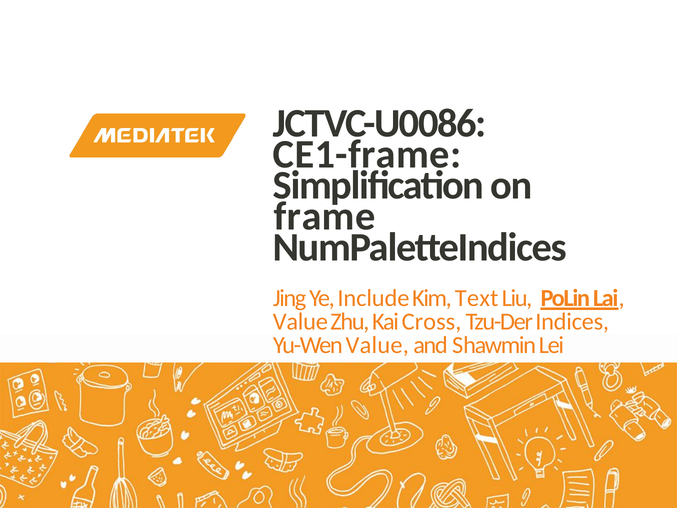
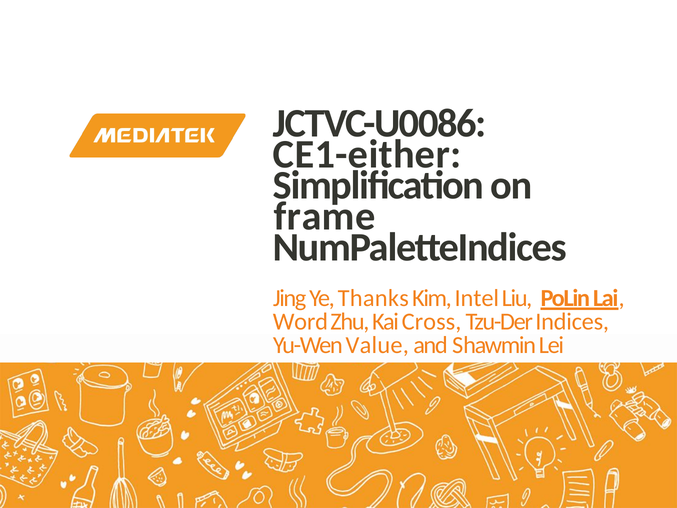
CE1-frame: CE1-frame -> CE1-either
Include: Include -> Thanks
Text: Text -> Intel
Value at (300, 322): Value -> Word
